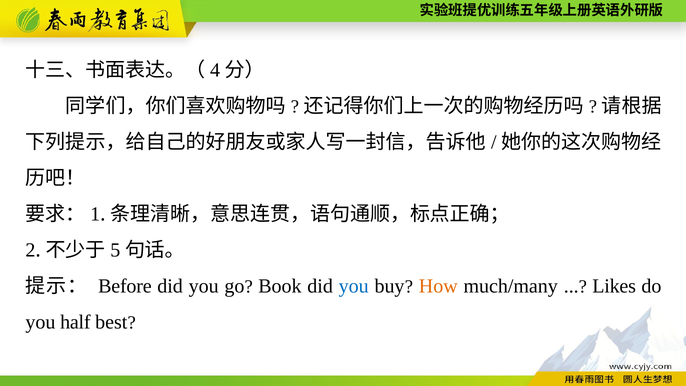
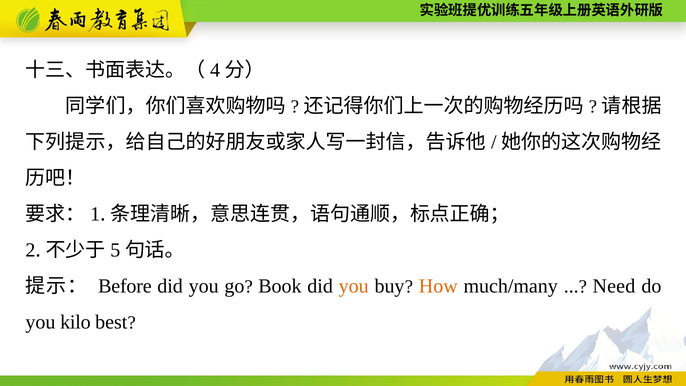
you at (354, 286) colour: blue -> orange
Likes: Likes -> Need
half: half -> kilo
